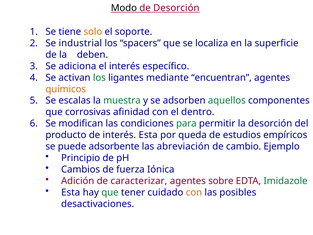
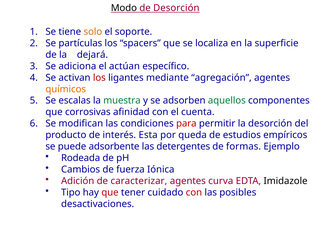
industrial: industrial -> partículas
deben: deben -> dejará
el interés: interés -> actúan
los at (99, 78) colour: green -> red
encuentran: encuentran -> agregación
dentro: dentro -> cuenta
para colour: green -> red
abreviación: abreviación -> detergentes
cambio: cambio -> formas
Principio: Principio -> Rodeada
sobre: sobre -> curva
Imidazole colour: green -> black
Esta at (71, 192): Esta -> Tipo
que at (110, 192) colour: green -> red
con at (194, 192) colour: orange -> red
